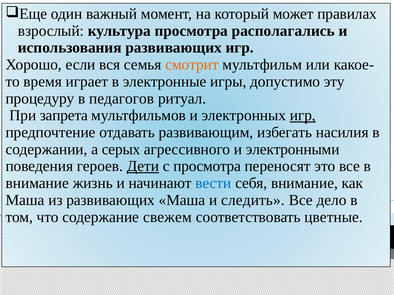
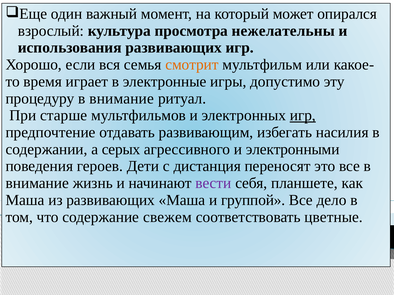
правилах: правилах -> опирался
располагались: располагались -> нежелательны
процедуру в педагогов: педагогов -> внимание
запрета: запрета -> старше
Дети underline: present -> none
с просмотра: просмотра -> дистанция
вести colour: blue -> purple
себя внимание: внимание -> планшете
следить: следить -> группой
